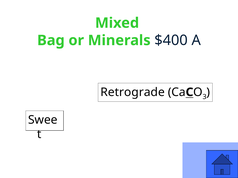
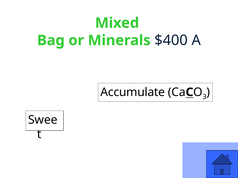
Retrograde: Retrograde -> Accumulate
